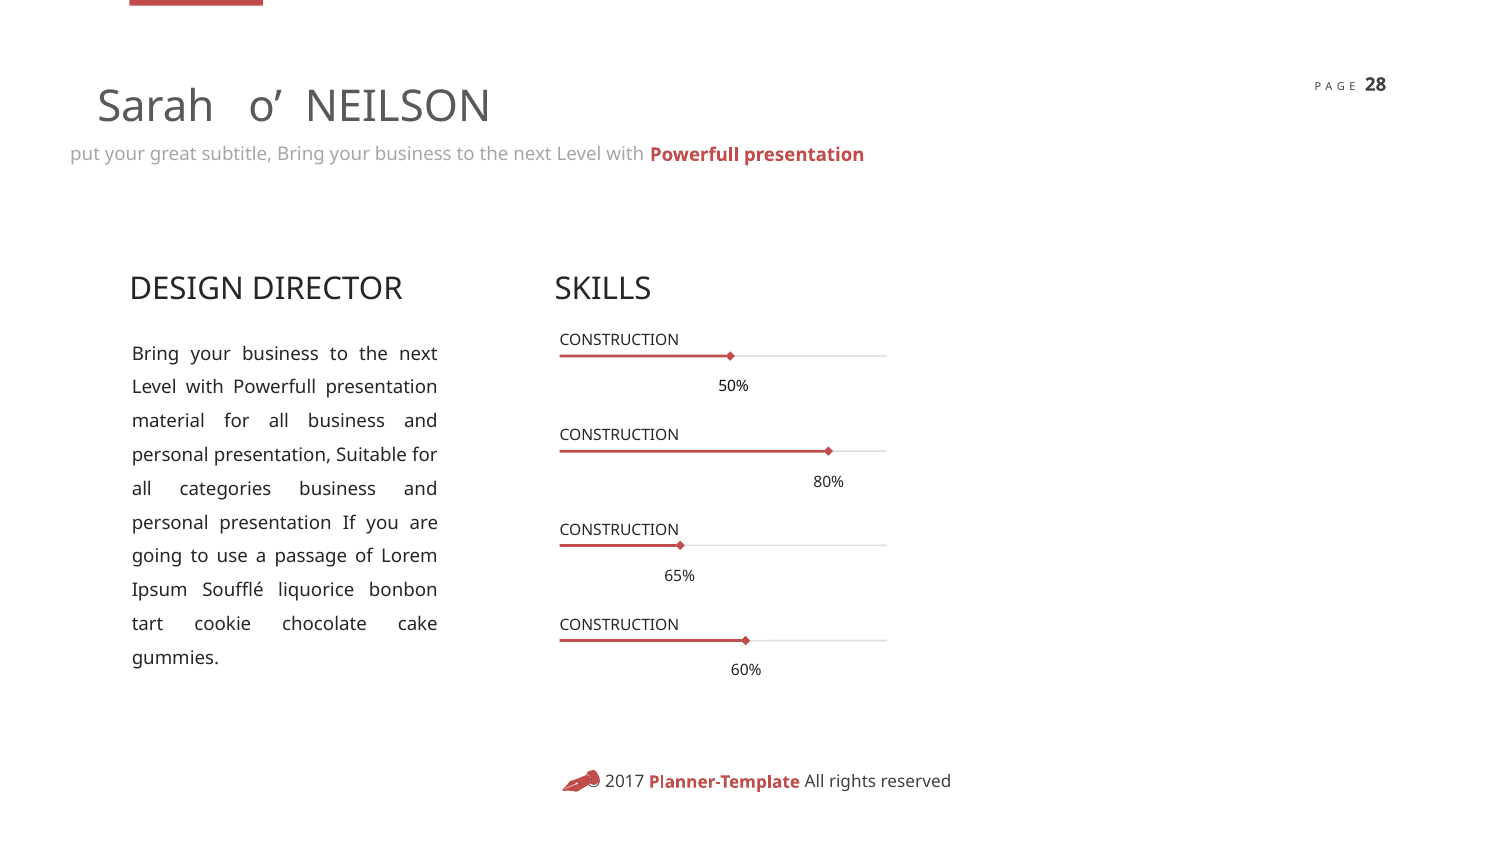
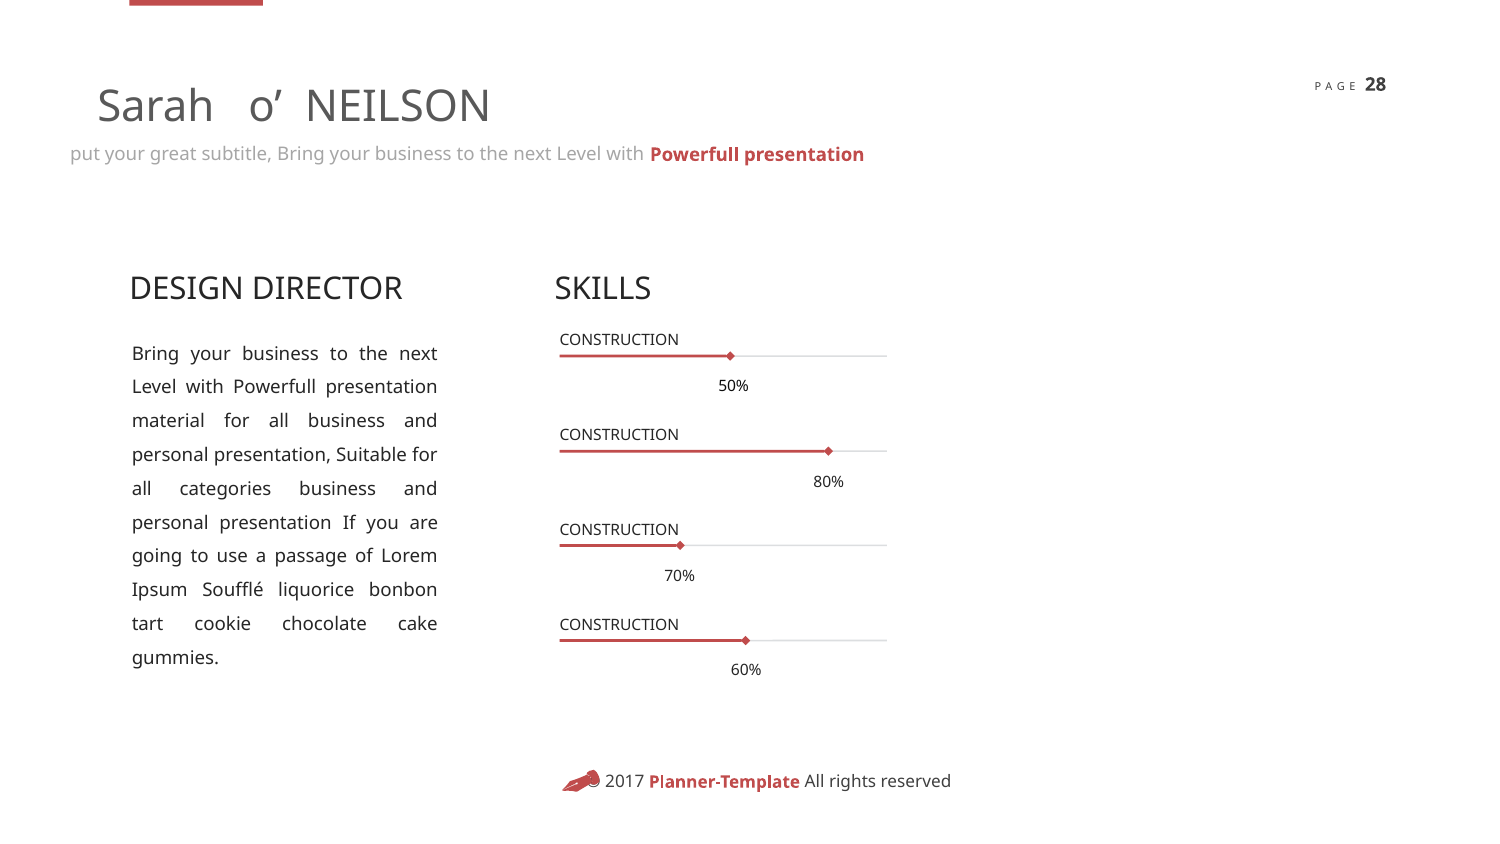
65%: 65% -> 70%
